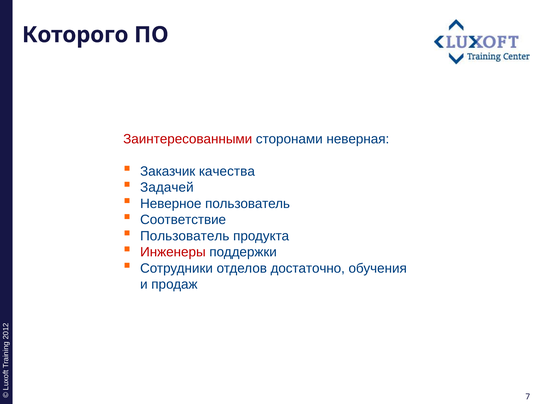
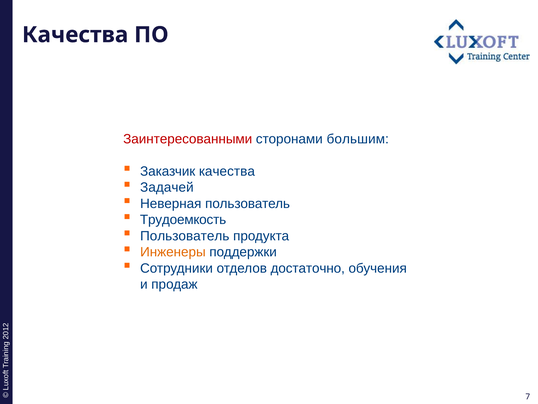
Которого at (75, 35): Которого -> Качества
неверная: неверная -> большим
Неверное: Неверное -> Неверная
Соответствие: Соответствие -> Трудоемкость
Инженеры colour: red -> orange
